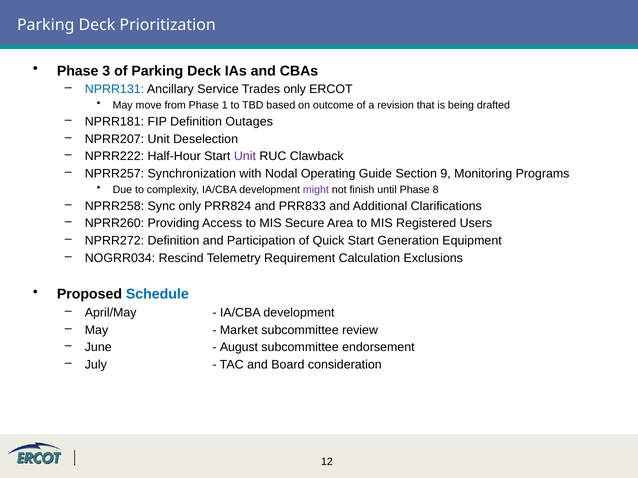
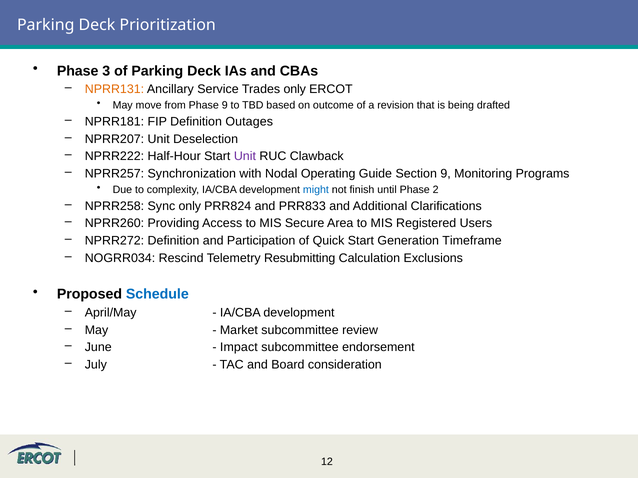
NPRR131 colour: blue -> orange
Phase 1: 1 -> 9
might colour: purple -> blue
8: 8 -> 2
Equipment: Equipment -> Timeframe
Requirement: Requirement -> Resubmitting
August: August -> Impact
